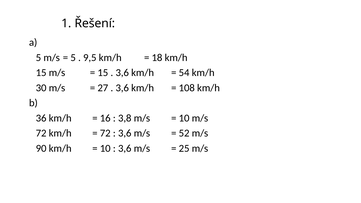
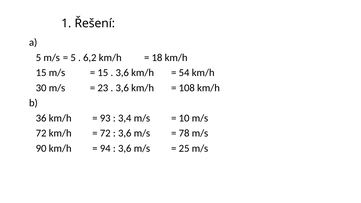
9,5: 9,5 -> 6,2
27: 27 -> 23
16: 16 -> 93
3,8: 3,8 -> 3,4
52: 52 -> 78
10 at (105, 148): 10 -> 94
